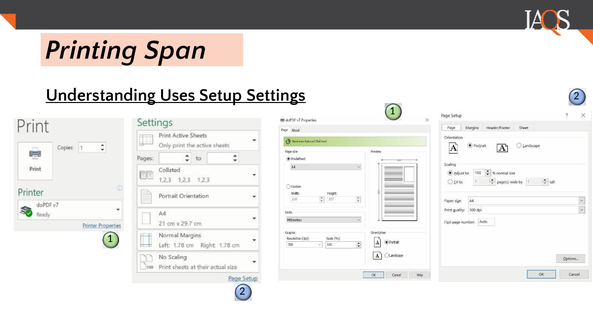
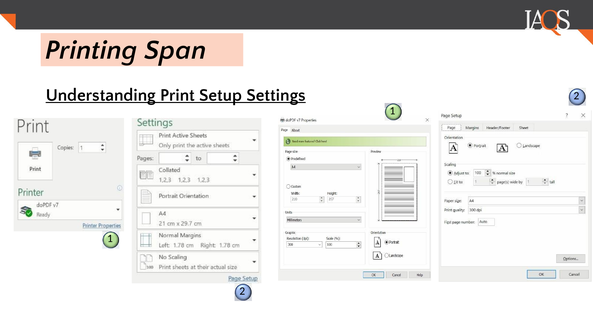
Uses: Uses -> Print
